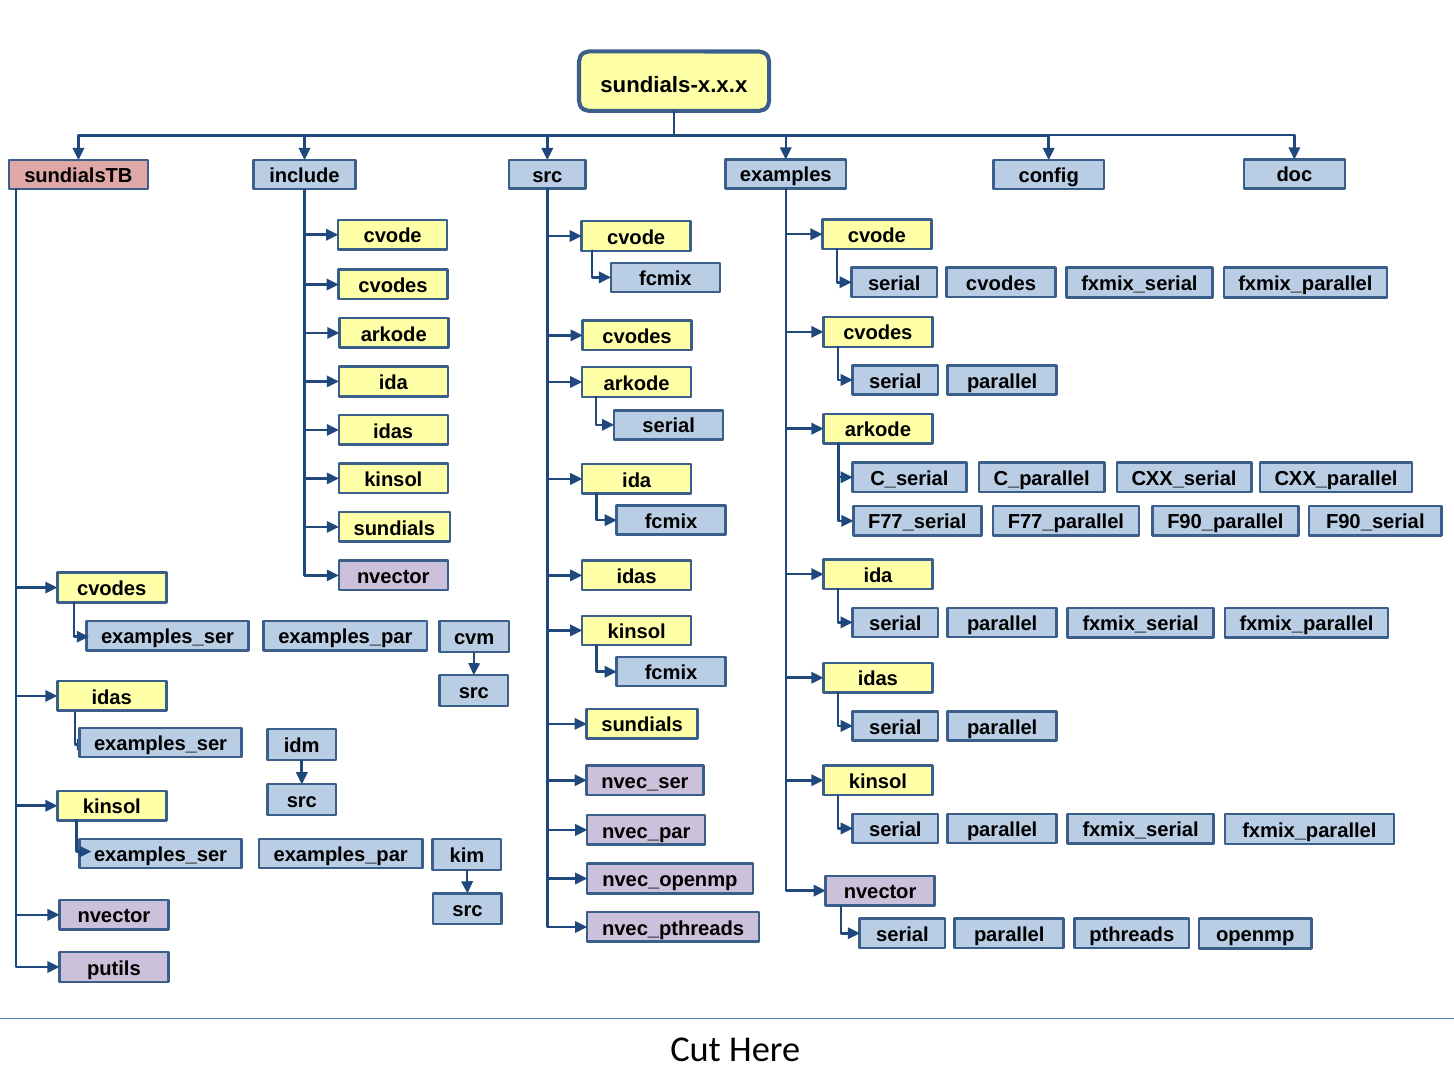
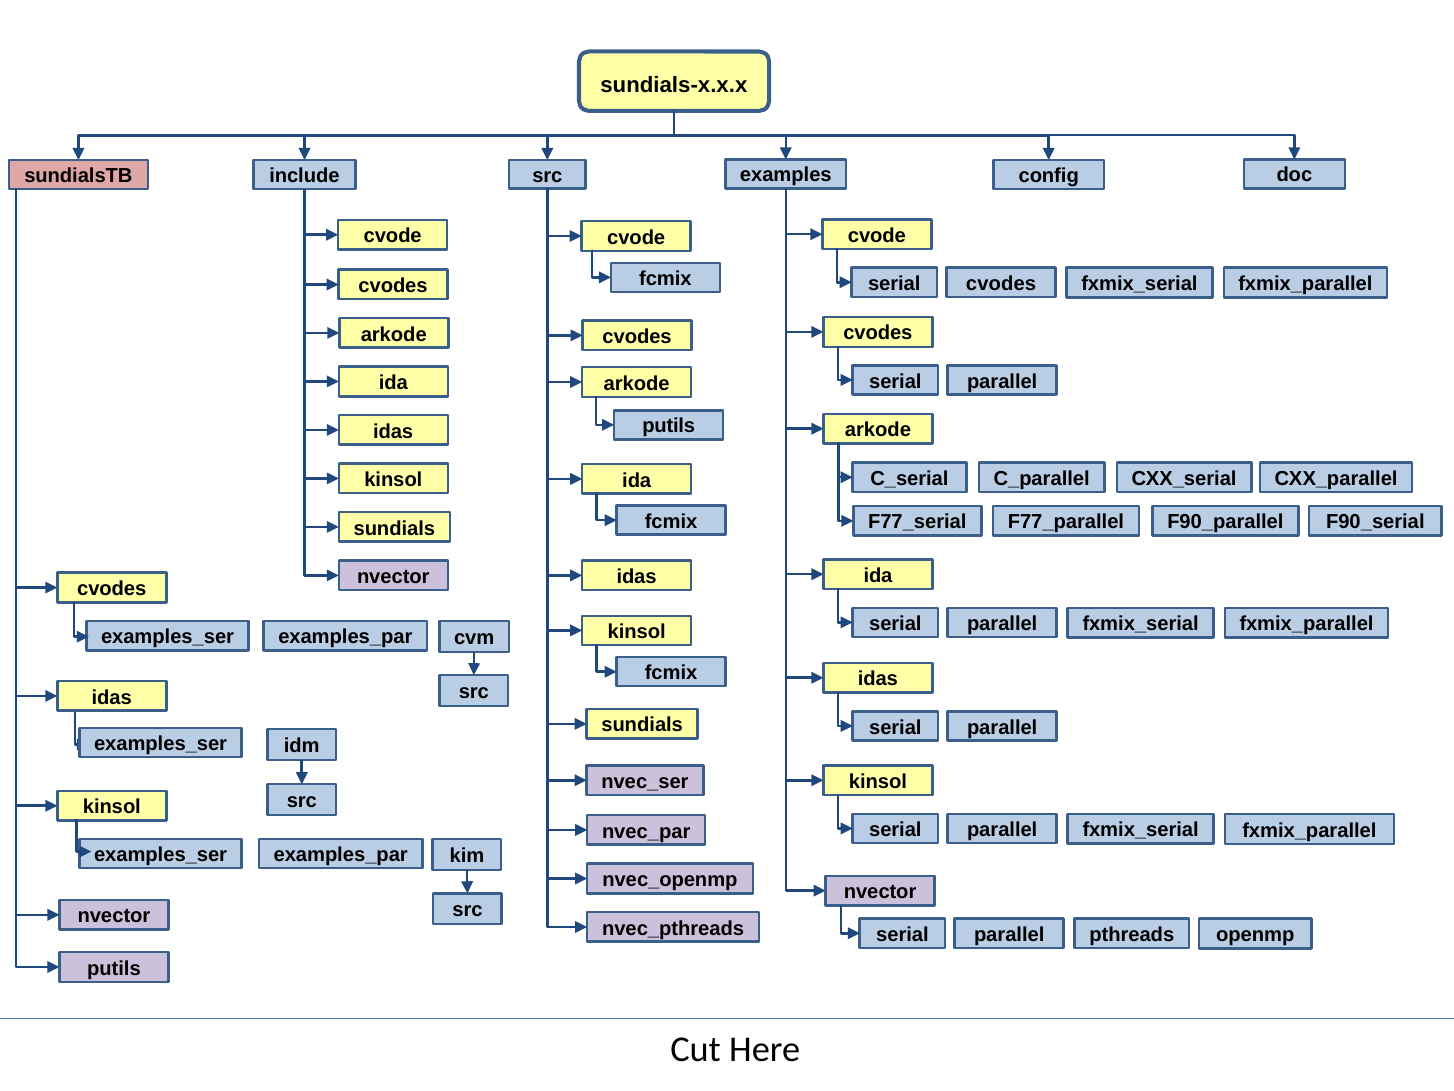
serial at (669, 426): serial -> putils
